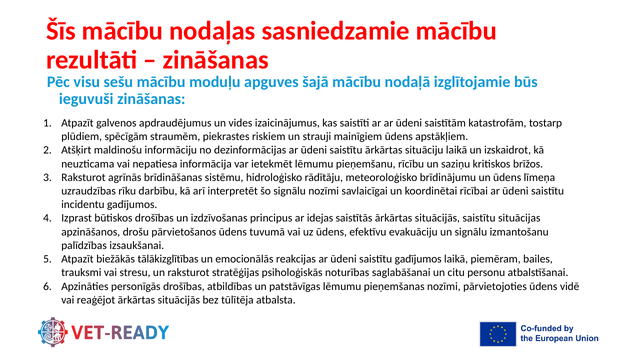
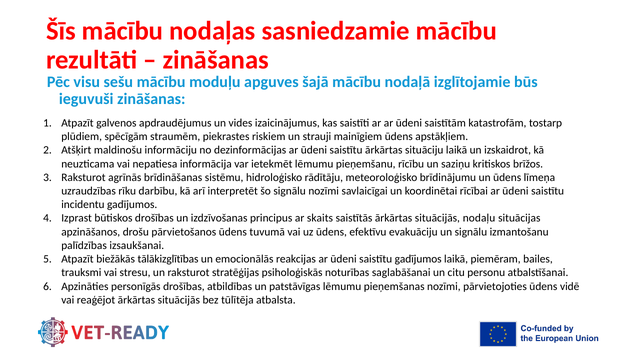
idejas: idejas -> skaits
situācijās saistītu: saistītu -> nodaļu
